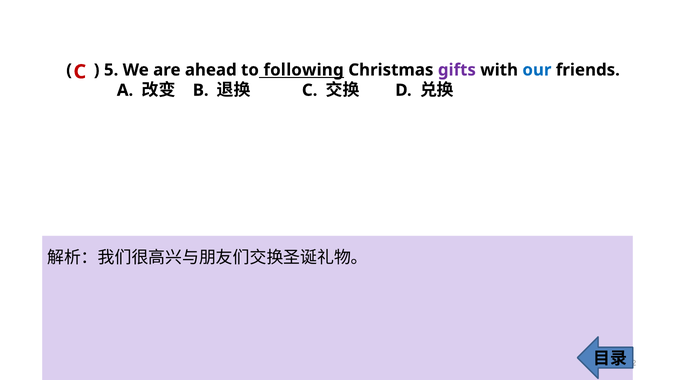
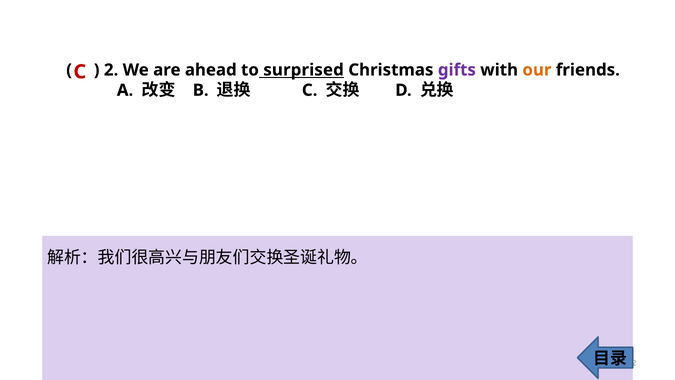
5: 5 -> 2
following: following -> surprised
our colour: blue -> orange
